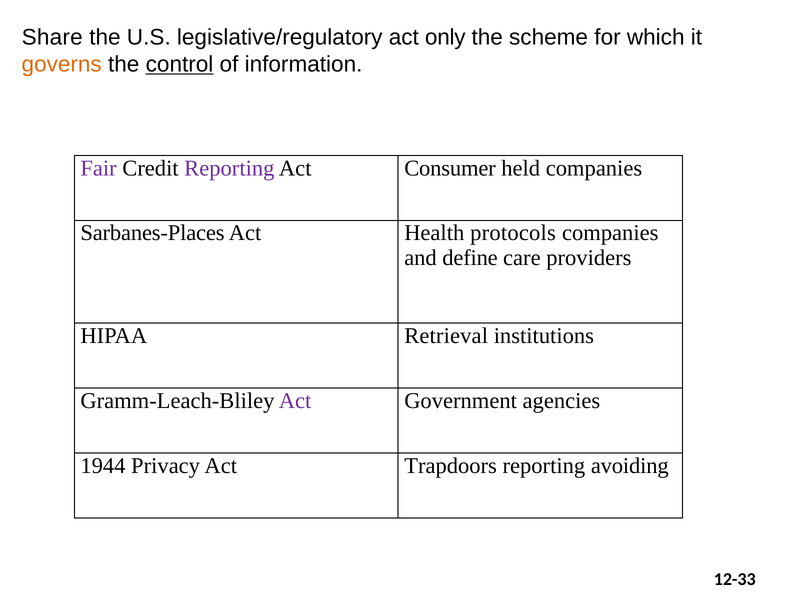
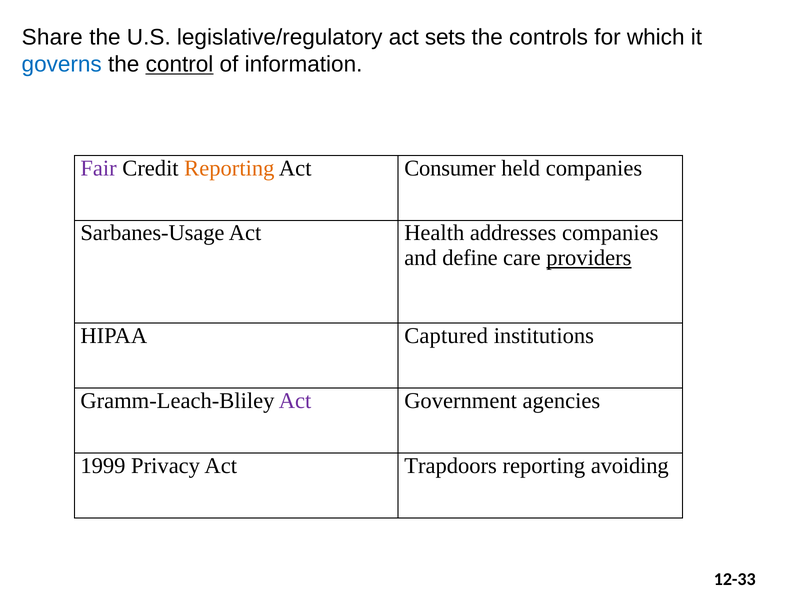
only: only -> sets
scheme: scheme -> controls
governs colour: orange -> blue
Reporting at (229, 168) colour: purple -> orange
Sarbanes-Places: Sarbanes-Places -> Sarbanes-Usage
protocols: protocols -> addresses
providers underline: none -> present
Retrieval: Retrieval -> Captured
1944: 1944 -> 1999
